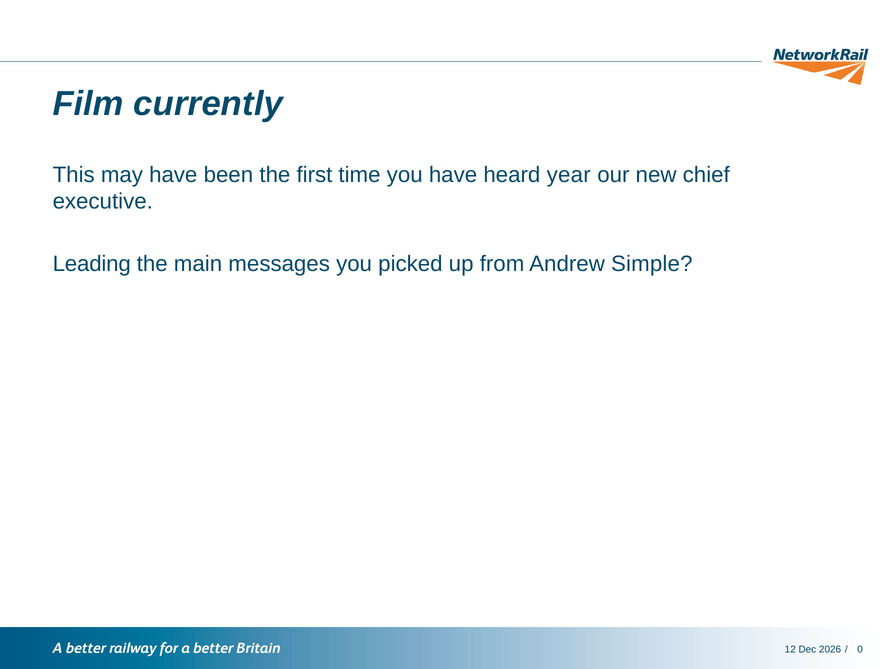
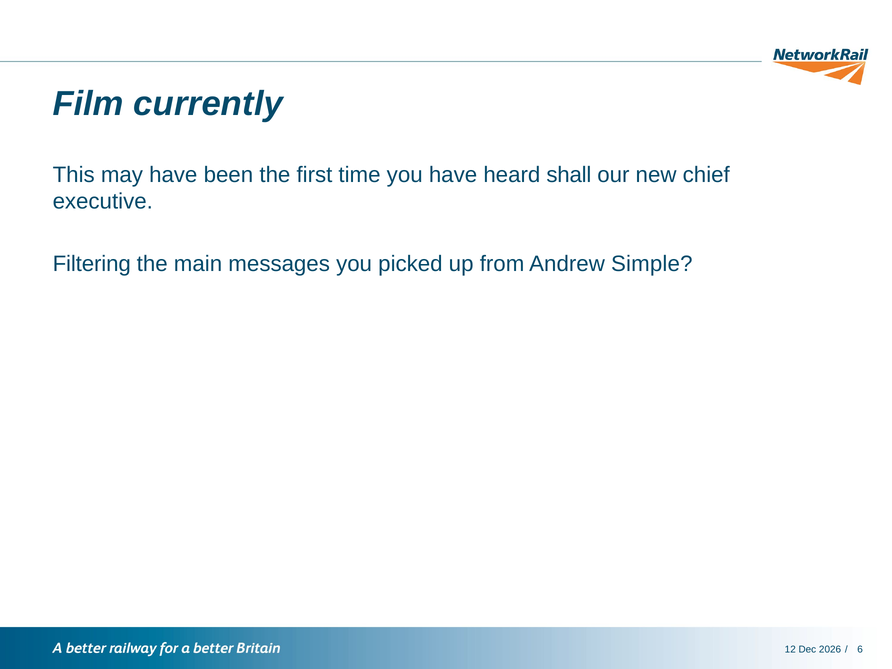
year: year -> shall
Leading: Leading -> Filtering
0: 0 -> 6
